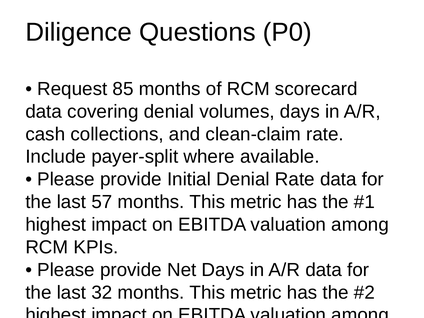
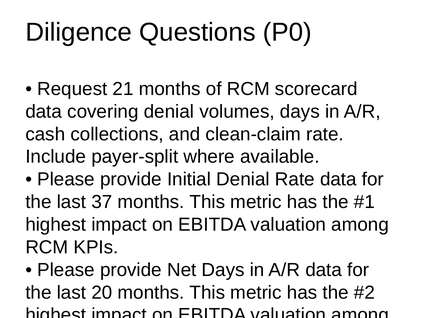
85: 85 -> 21
57: 57 -> 37
32: 32 -> 20
